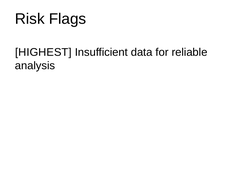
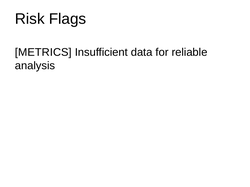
HIGHEST: HIGHEST -> METRICS
